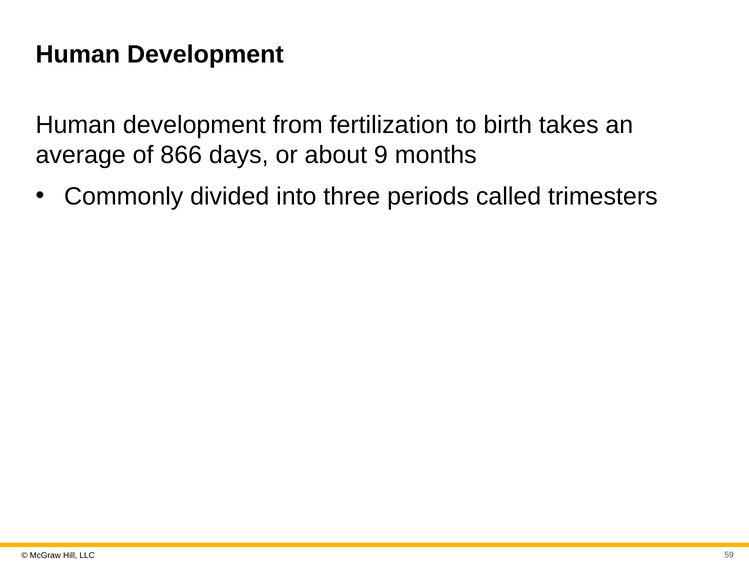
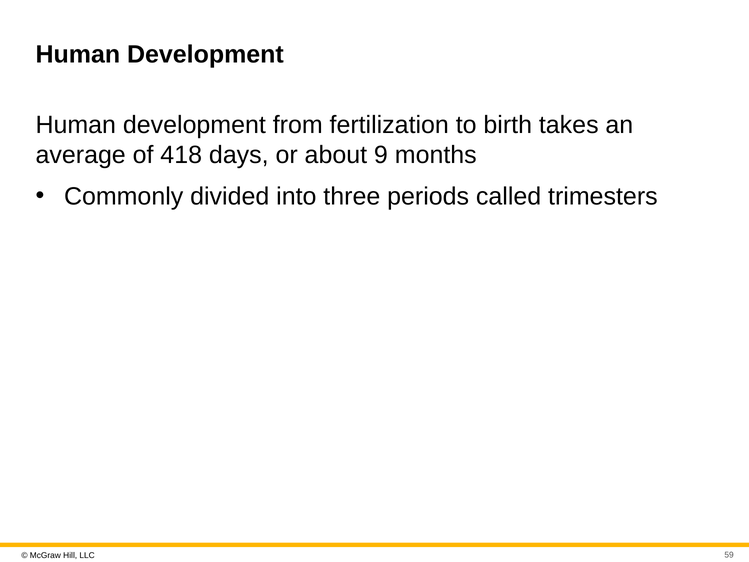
866: 866 -> 418
